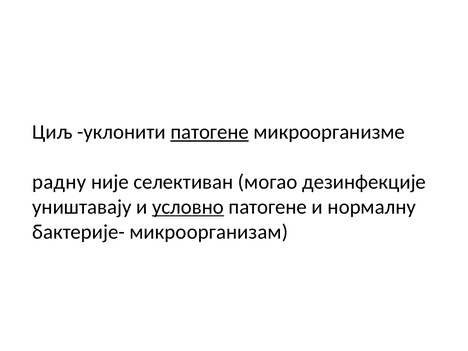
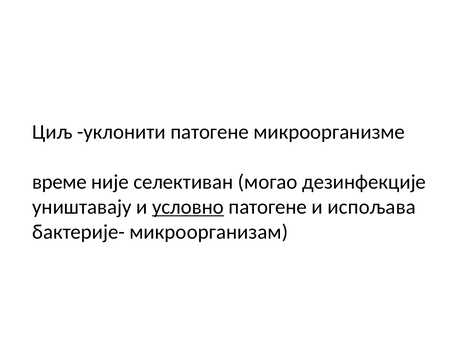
патогене at (210, 132) underline: present -> none
радну: радну -> време
нормалну: нормалну -> испољава
